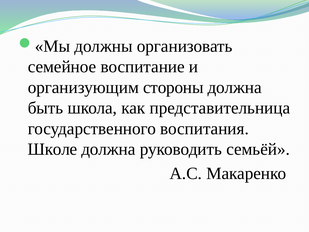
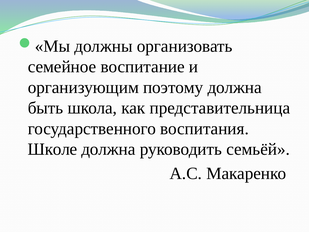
стороны: стороны -> поэтому
